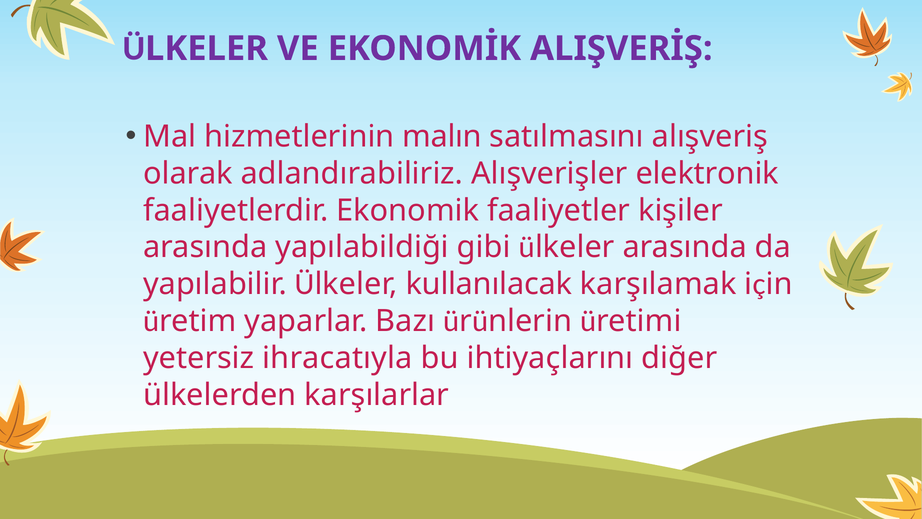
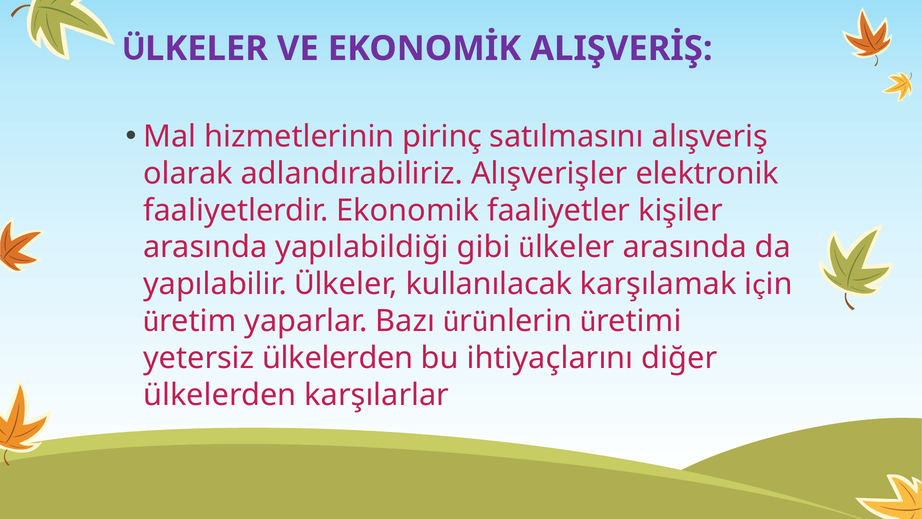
malın: malın -> pirinç
yetersiz ihracatıyla: ihracatıyla -> ülkelerden
